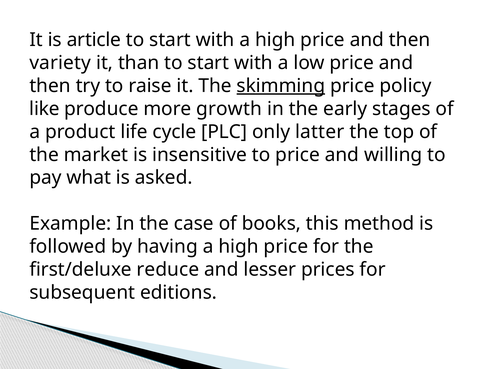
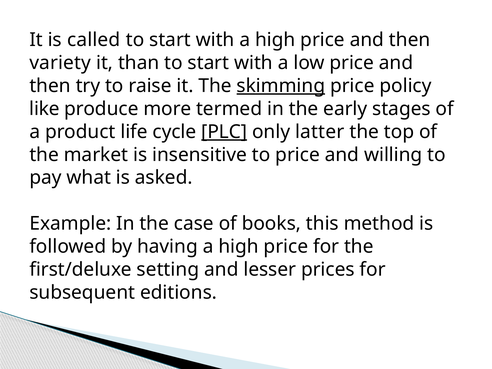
article: article -> called
growth: growth -> termed
PLC underline: none -> present
reduce: reduce -> setting
